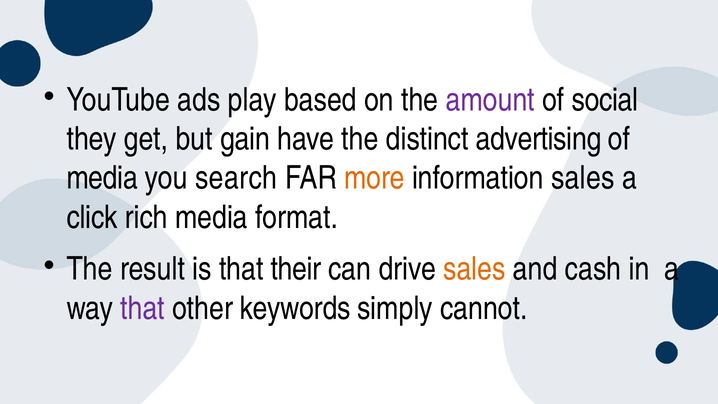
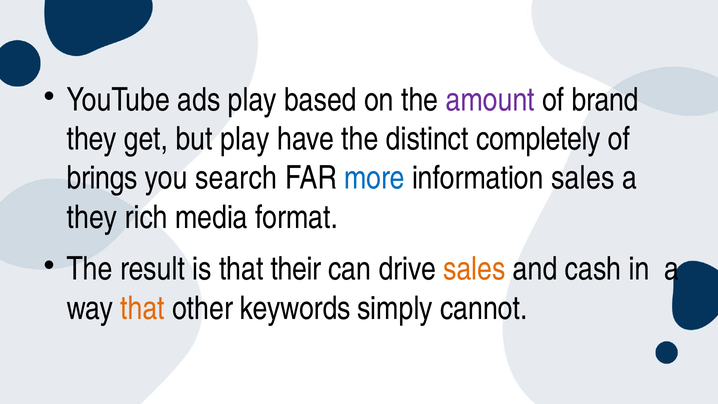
social: social -> brand
but gain: gain -> play
advertising: advertising -> completely
media at (102, 178): media -> brings
more colour: orange -> blue
click at (92, 217): click -> they
that at (143, 308) colour: purple -> orange
